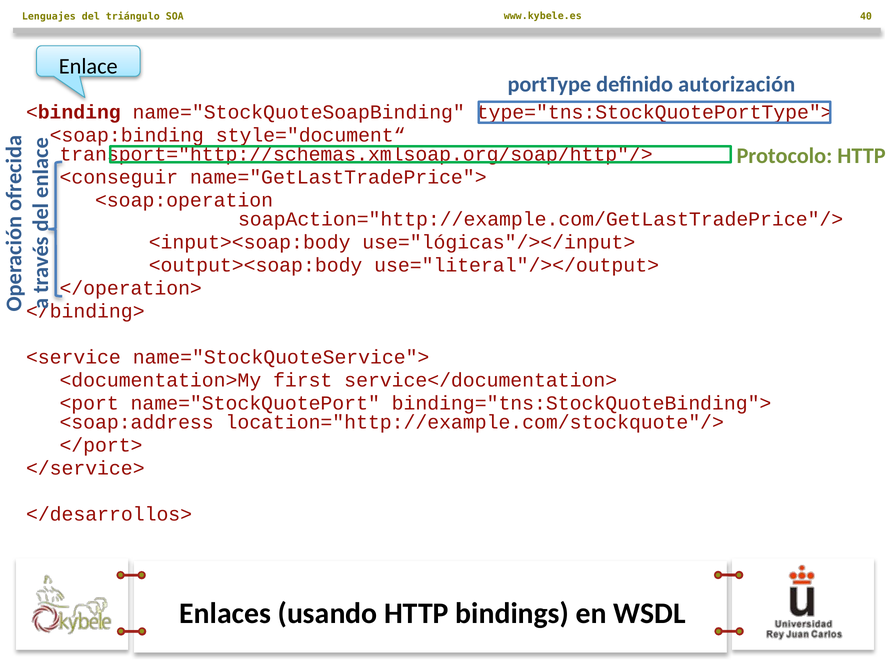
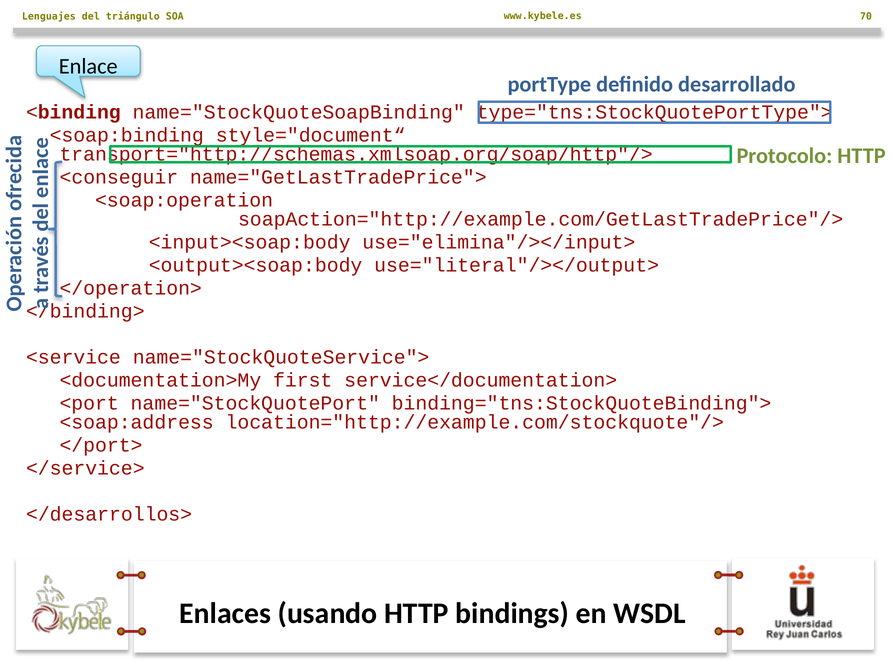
40: 40 -> 70
autorización: autorización -> desarrollado
use="lógicas"/></input>: use="lógicas"/></input> -> use="elimina"/></input>
